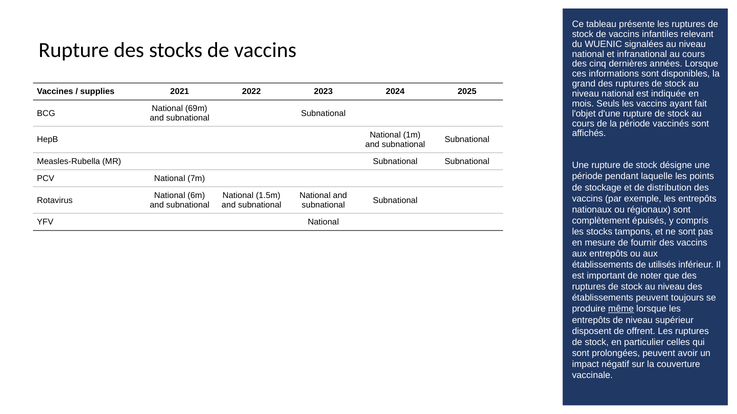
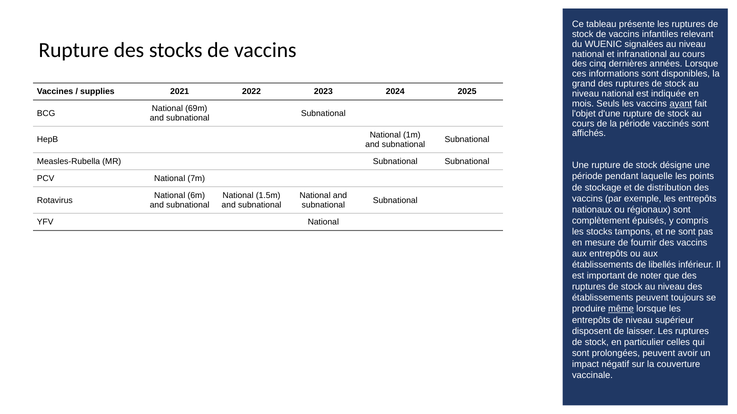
ayant underline: none -> present
utilisés: utilisés -> libellés
offrent: offrent -> laisser
